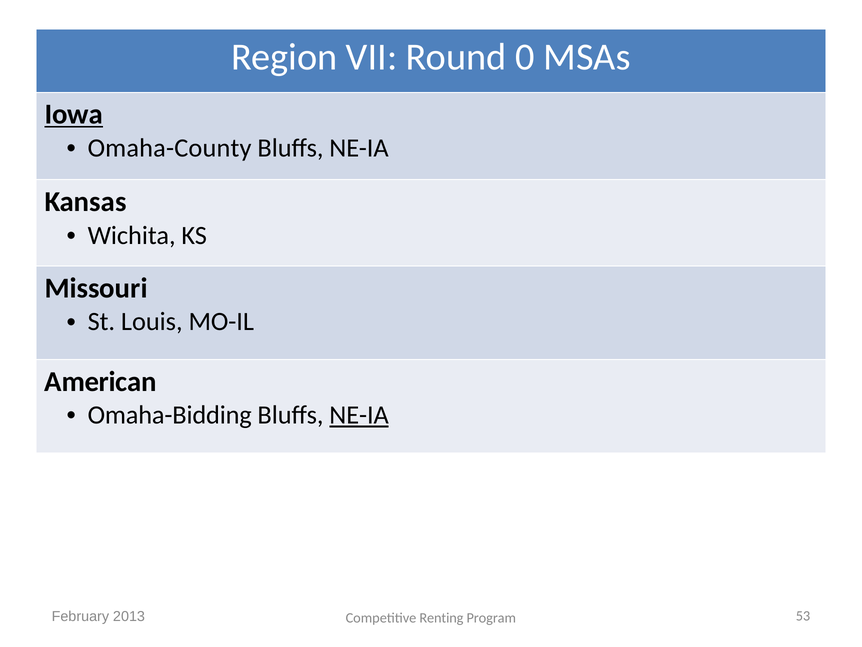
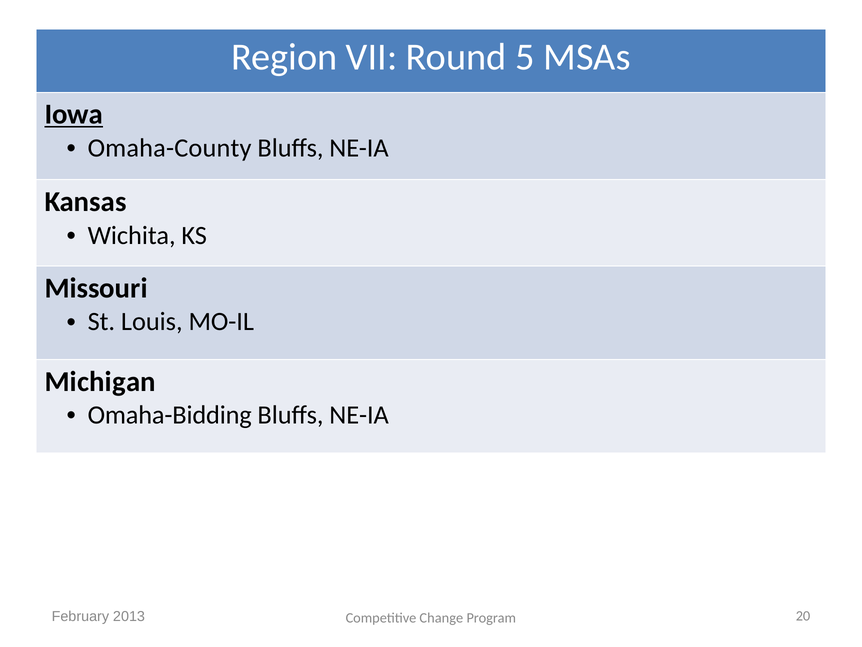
0: 0 -> 5
American: American -> Michigan
NE-IA at (359, 415) underline: present -> none
53: 53 -> 20
Renting: Renting -> Change
